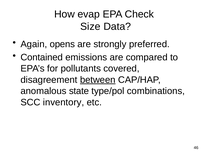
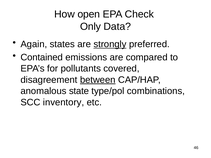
evap: evap -> open
Size: Size -> Only
opens: opens -> states
strongly underline: none -> present
